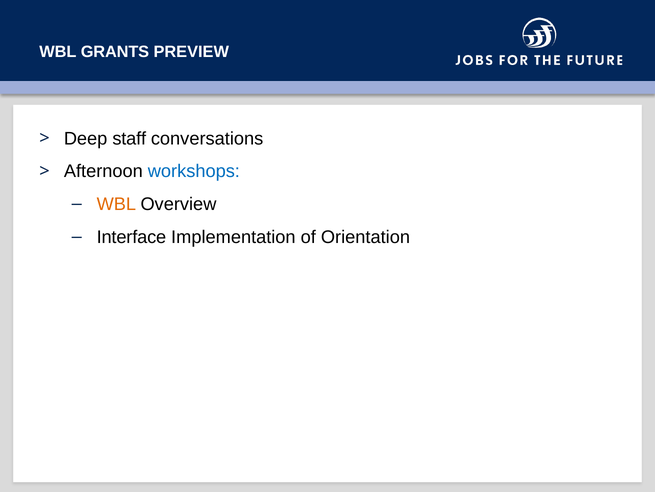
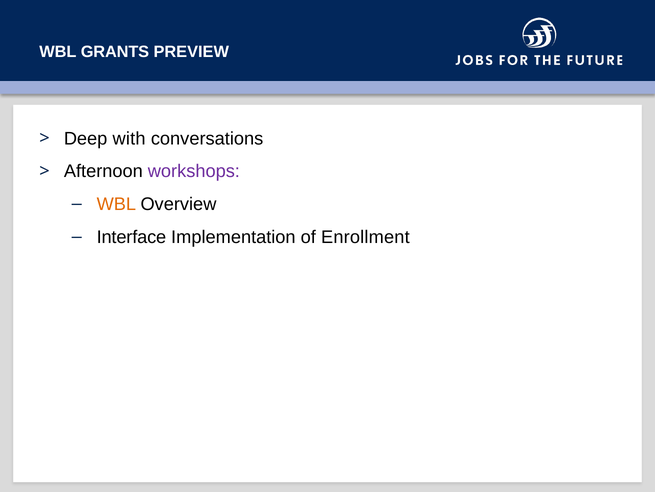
staff: staff -> with
workshops colour: blue -> purple
Orientation: Orientation -> Enrollment
